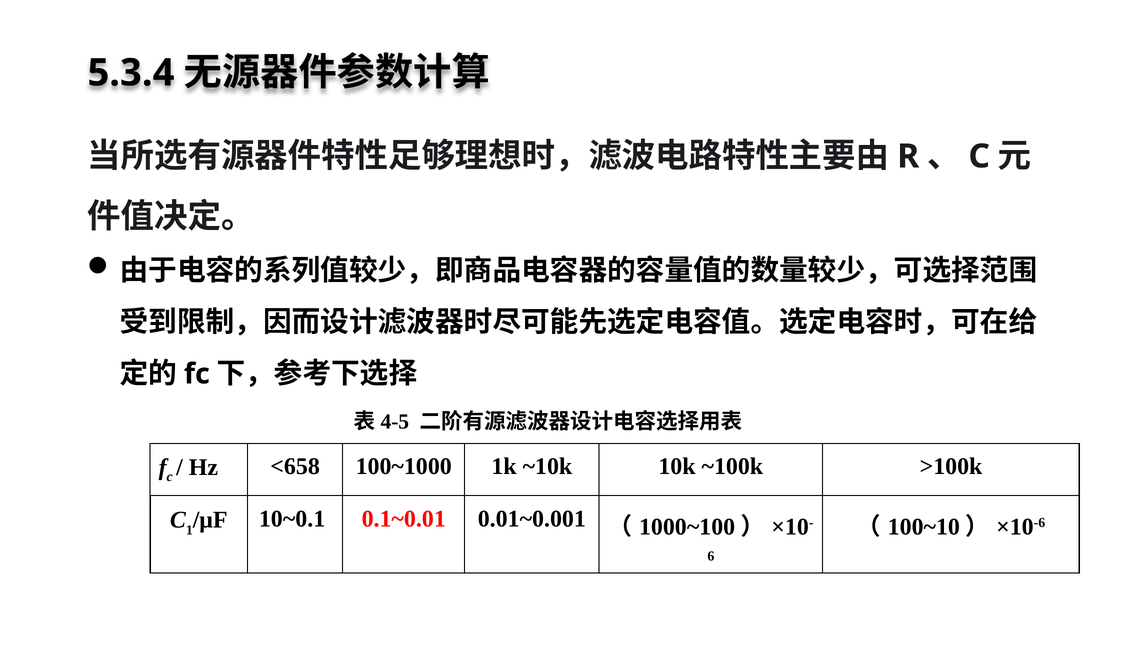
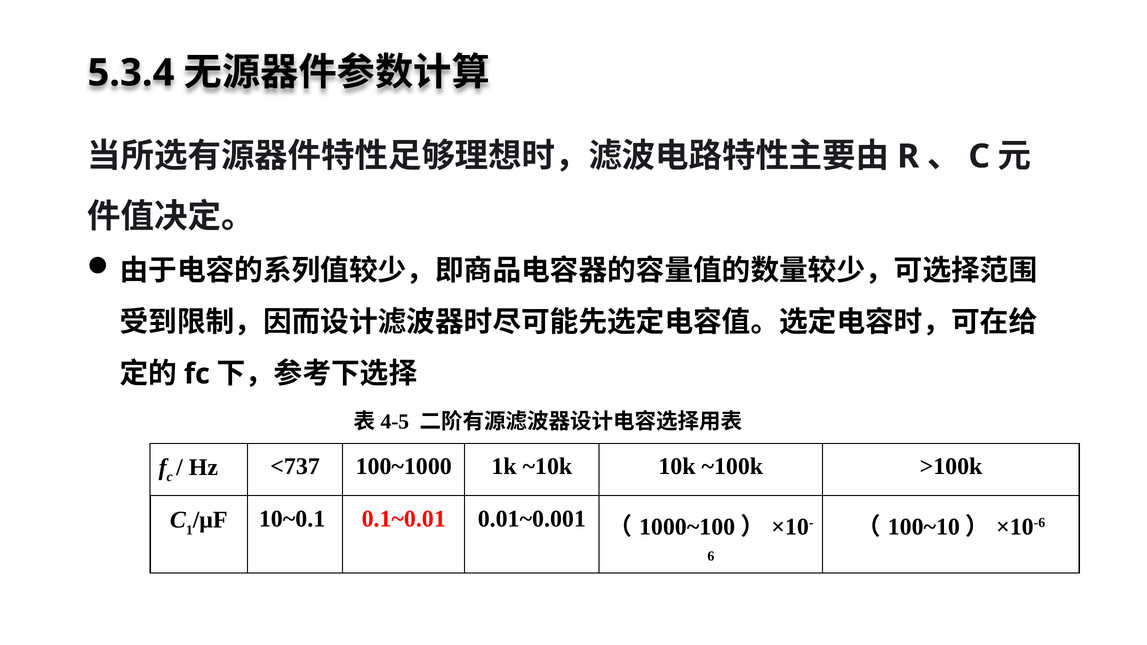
<658: <658 -> <737
